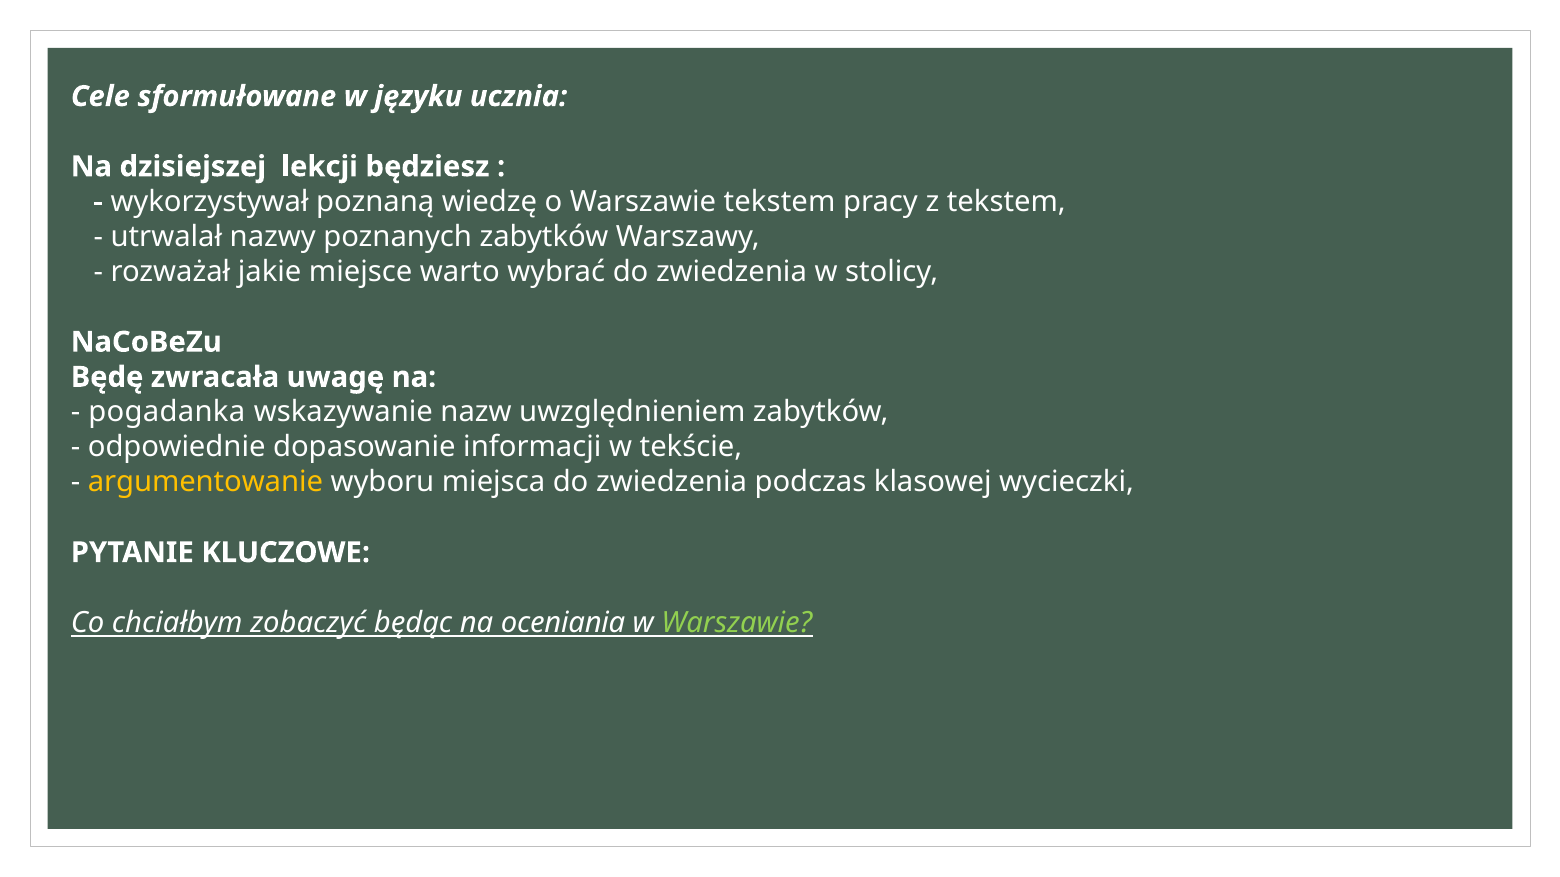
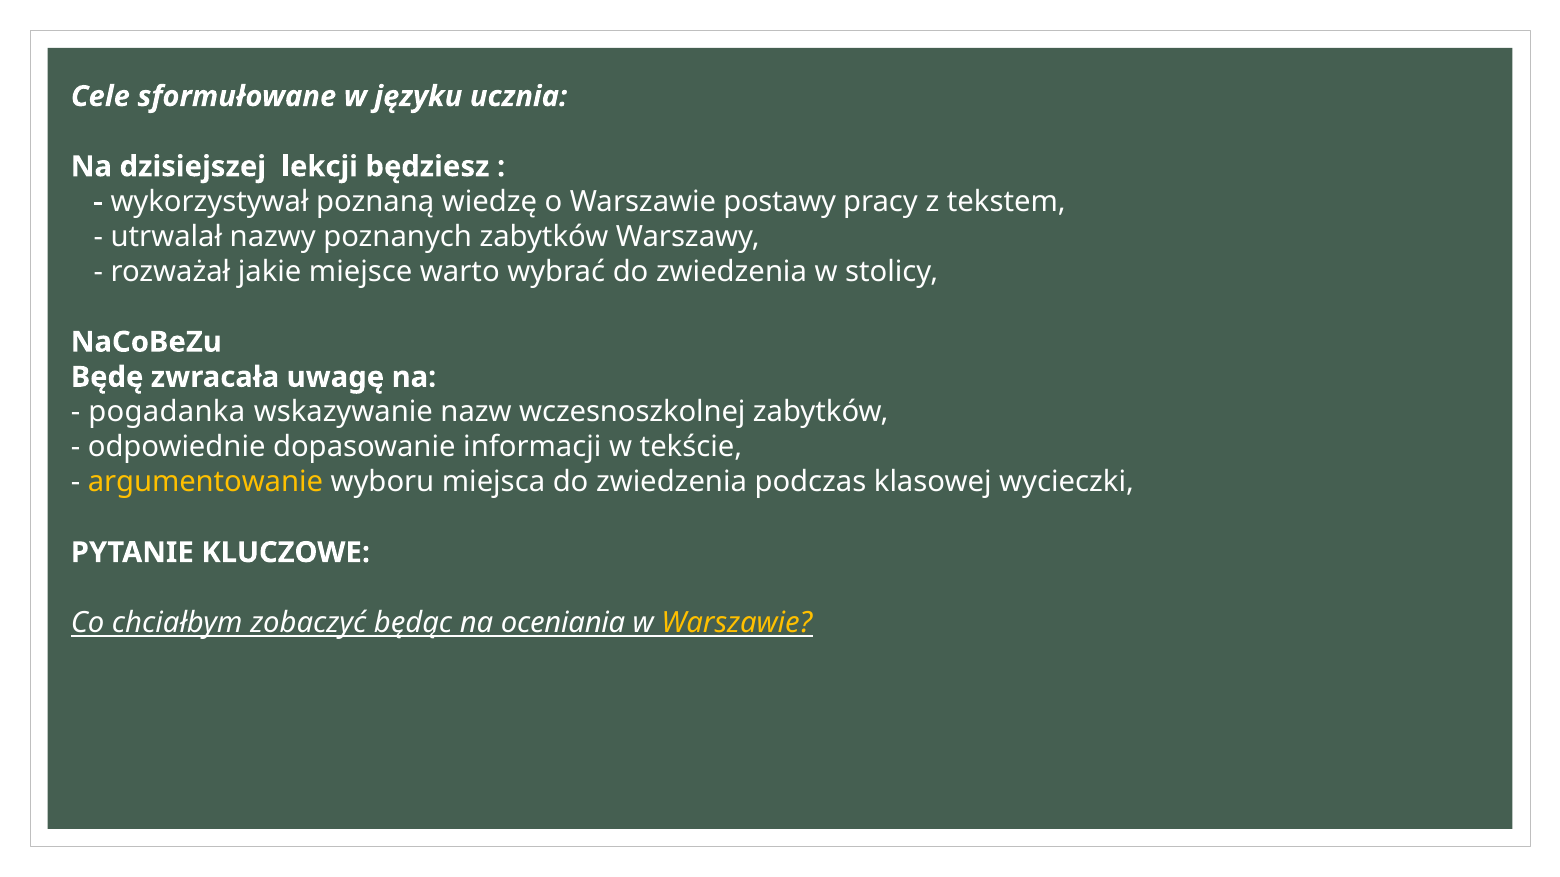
Warszawie tekstem: tekstem -> postawy
uwzględnieniem: uwzględnieniem -> wczesnoszkolnej
Warszawie at (737, 623) colour: light green -> yellow
